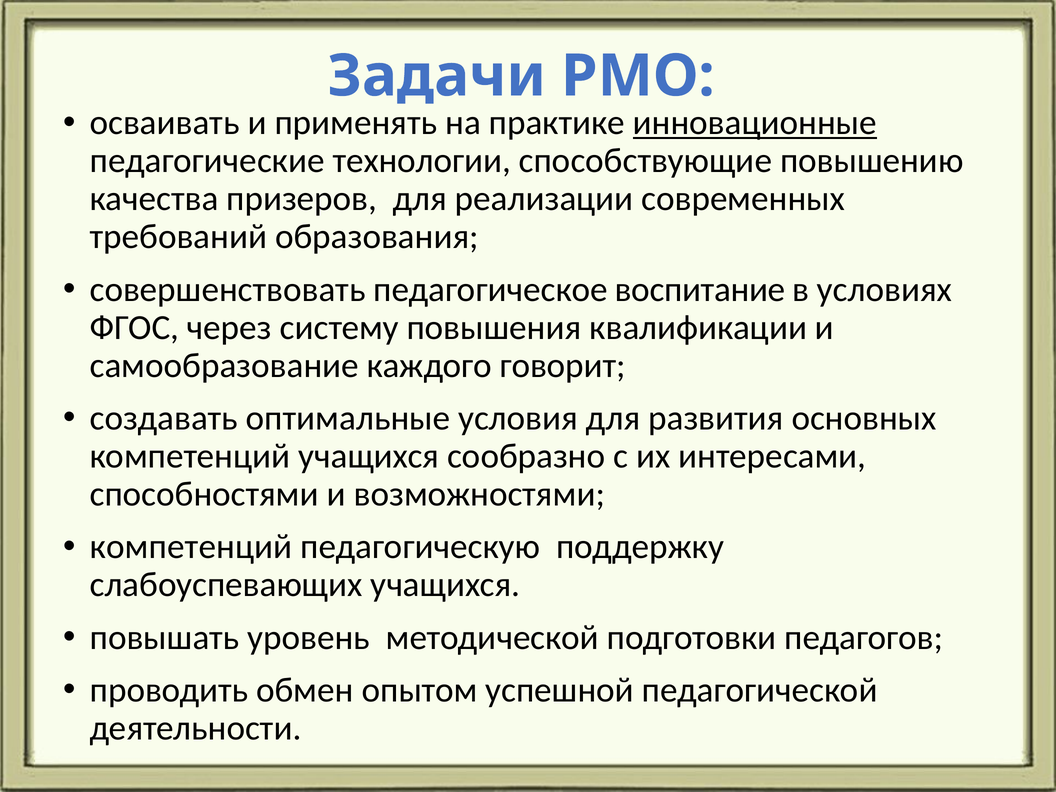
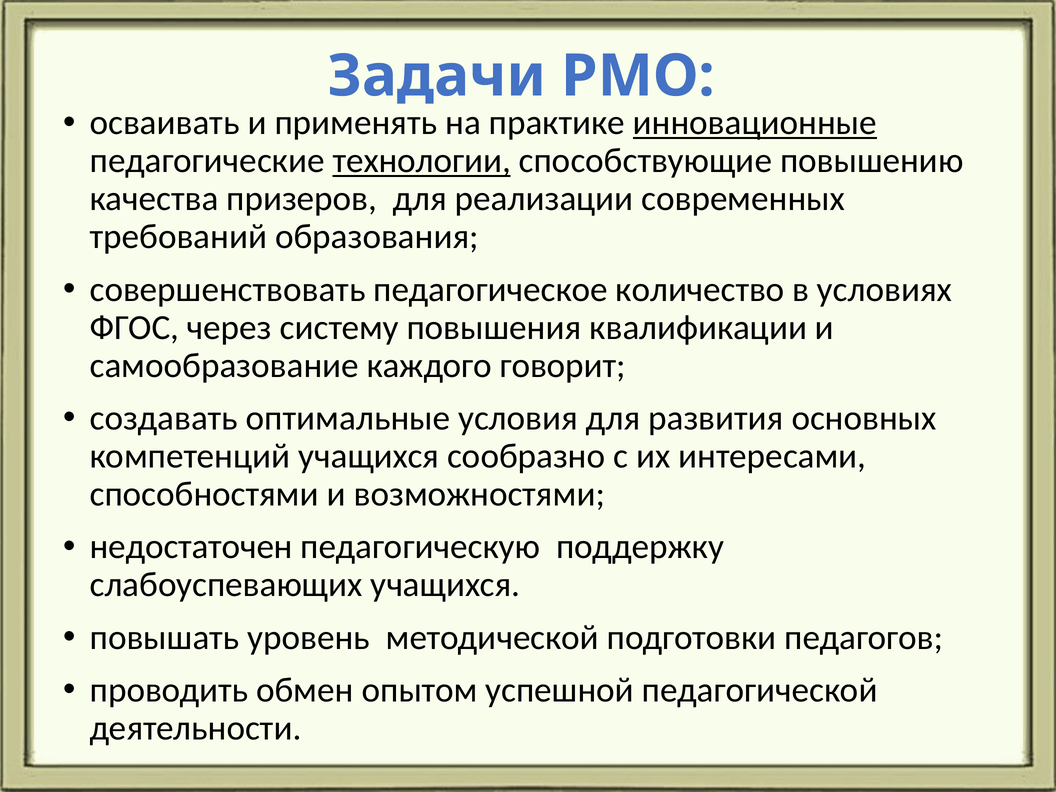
технологии underline: none -> present
воспитание: воспитание -> количество
компетенций at (191, 547): компетенций -> недостаточен
